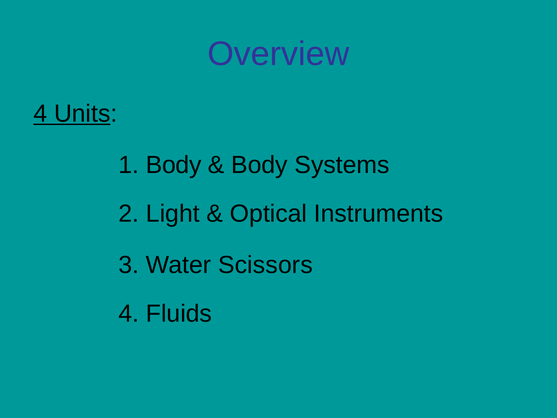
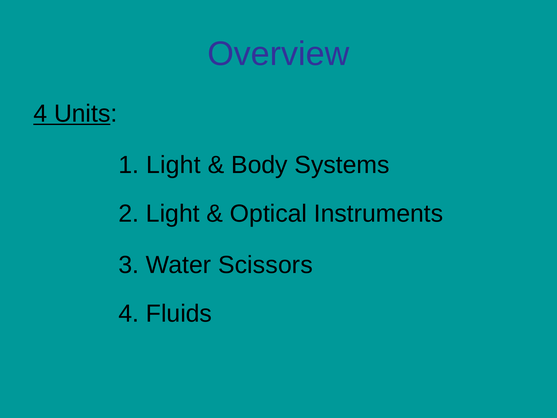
1 Body: Body -> Light
